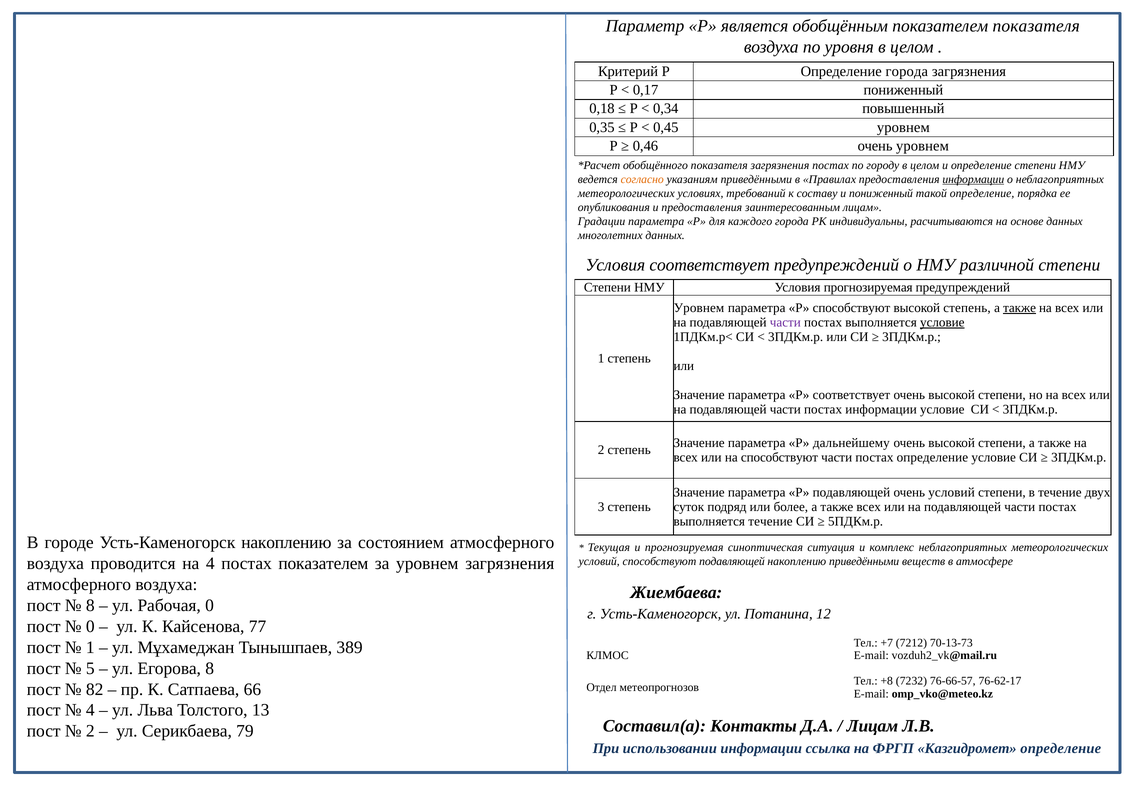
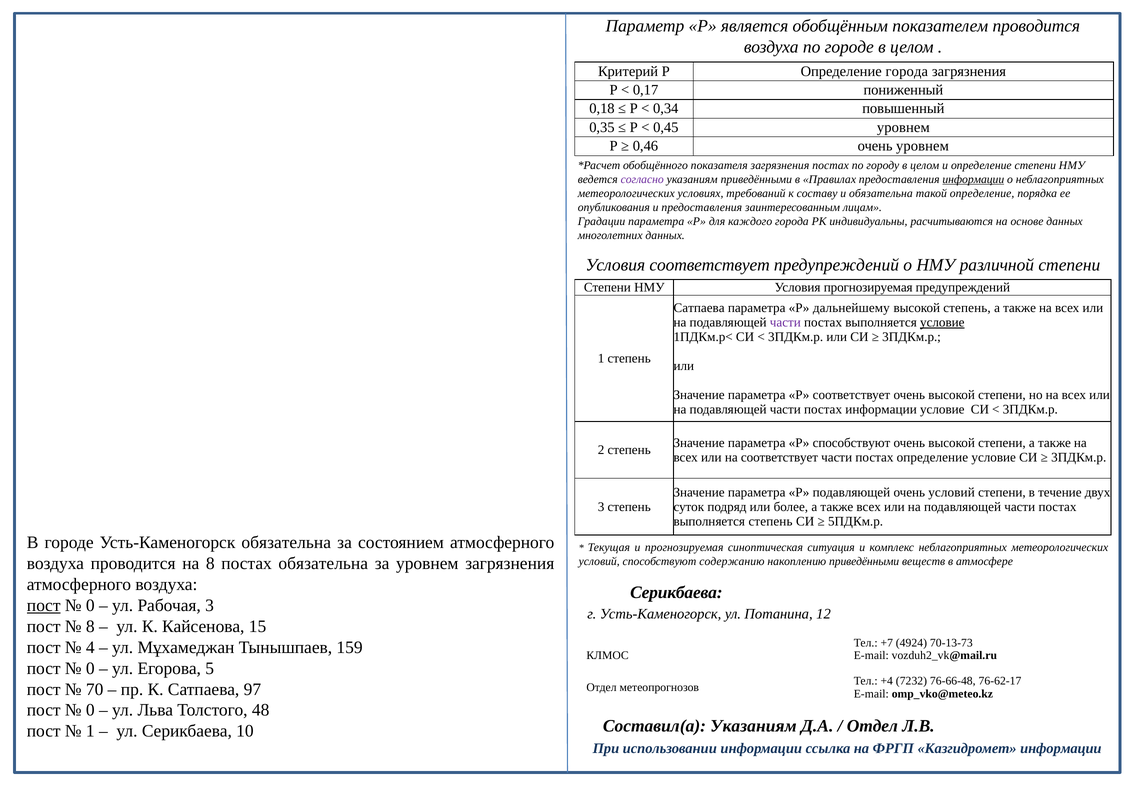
показателем показателя: показателя -> проводится
по уровня: уровня -> городе
согласно colour: orange -> purple
и пониженный: пониженный -> обязательна
Уровнем at (699, 308): Уровнем -> Сатпаева
Р способствуют: способствуют -> дальнейшему
также at (1020, 308) underline: present -> none
Р дальнейшему: дальнейшему -> способствуют
на способствуют: способствуют -> соответствует
выполняется течение: течение -> степень
Усть-Каменогорск накоплению: накоплению -> обязательна
на 4: 4 -> 8
постах показателем: показателем -> обязательна
способствуют подавляющей: подавляющей -> содержанию
Жиембаева at (676, 592): Жиембаева -> Серикбаева
пост at (44, 605) underline: none -> present
8 at (90, 605): 8 -> 0
Рабочая 0: 0 -> 3
0 at (90, 626): 0 -> 8
77: 77 -> 15
7212: 7212 -> 4924
1 at (90, 647): 1 -> 4
389: 389 -> 159
5 at (90, 668): 5 -> 0
Егорова 8: 8 -> 5
+8: +8 -> +4
76-66-57: 76-66-57 -> 76-66-48
82: 82 -> 70
66: 66 -> 97
4 at (90, 710): 4 -> 0
13: 13 -> 48
Составил(а Контакты: Контакты -> Указаниям
Лицам at (872, 726): Лицам -> Отдел
2 at (90, 731): 2 -> 1
79: 79 -> 10
Казгидромет определение: определение -> информации
